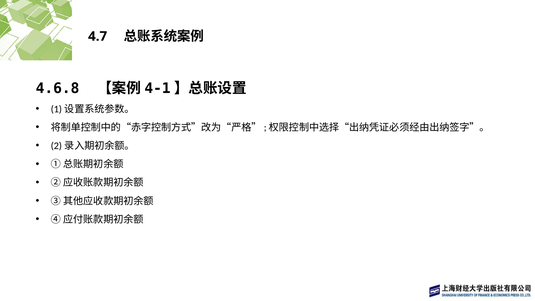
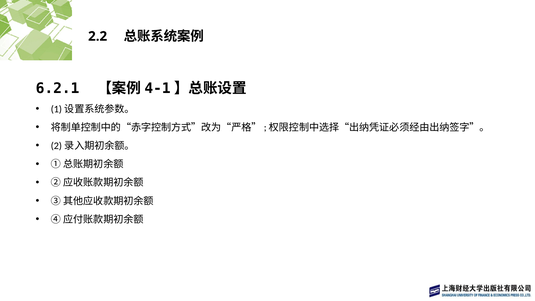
4.7: 4.7 -> 2.2
4.6.8: 4.6.8 -> 6.2.1
